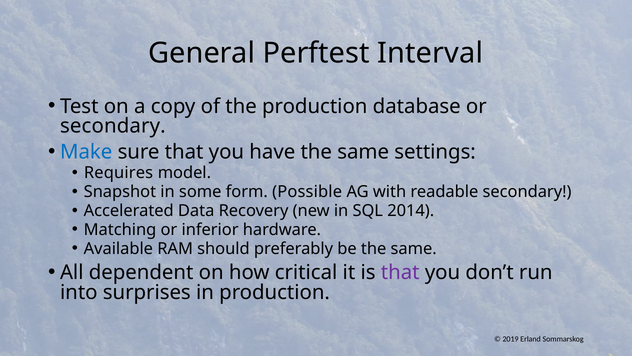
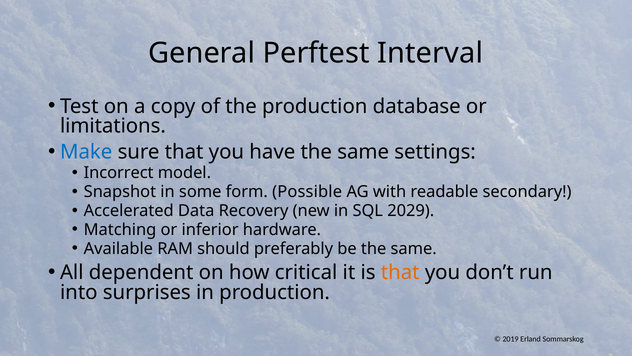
secondary at (113, 126): secondary -> limitations
Requires: Requires -> Incorrect
2014: 2014 -> 2029
that at (400, 272) colour: purple -> orange
